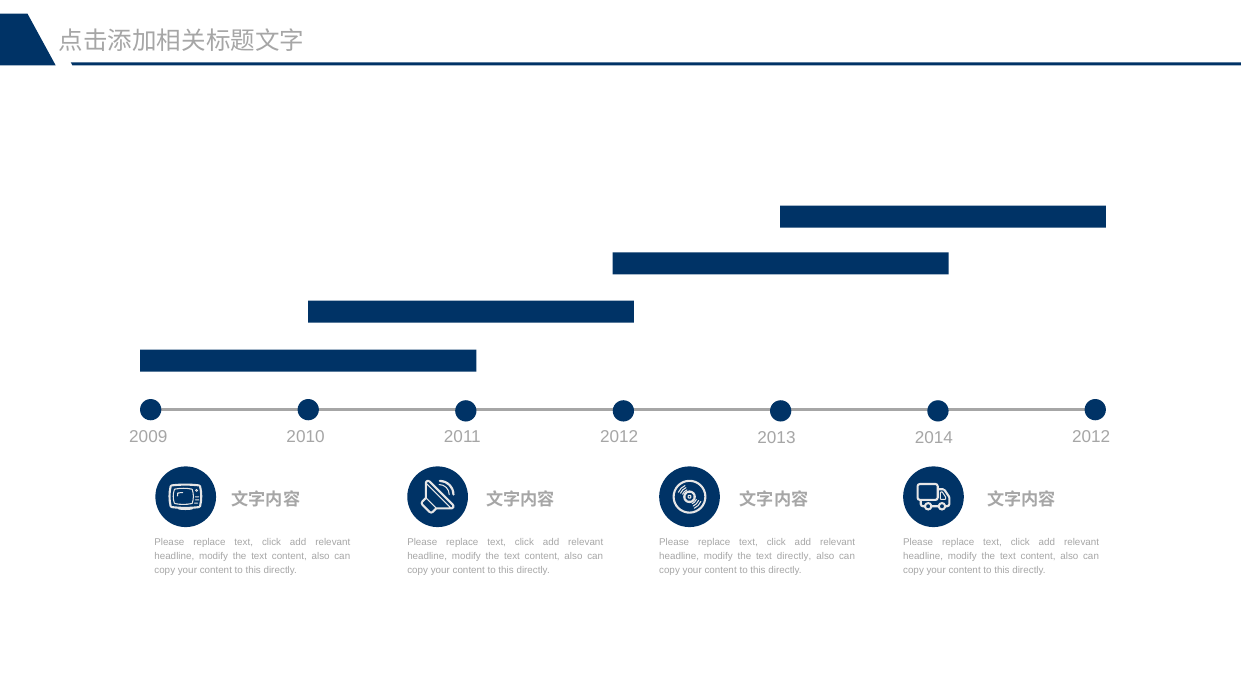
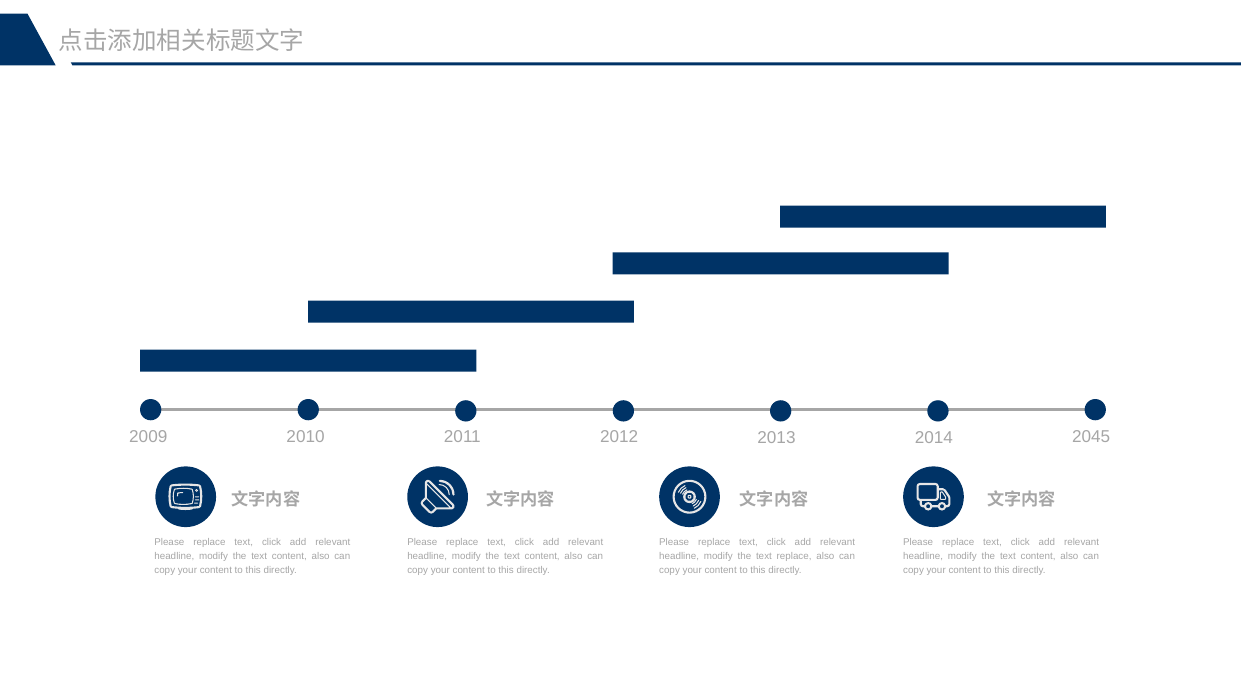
2012 at (1091, 437): 2012 -> 2045
text directly: directly -> replace
